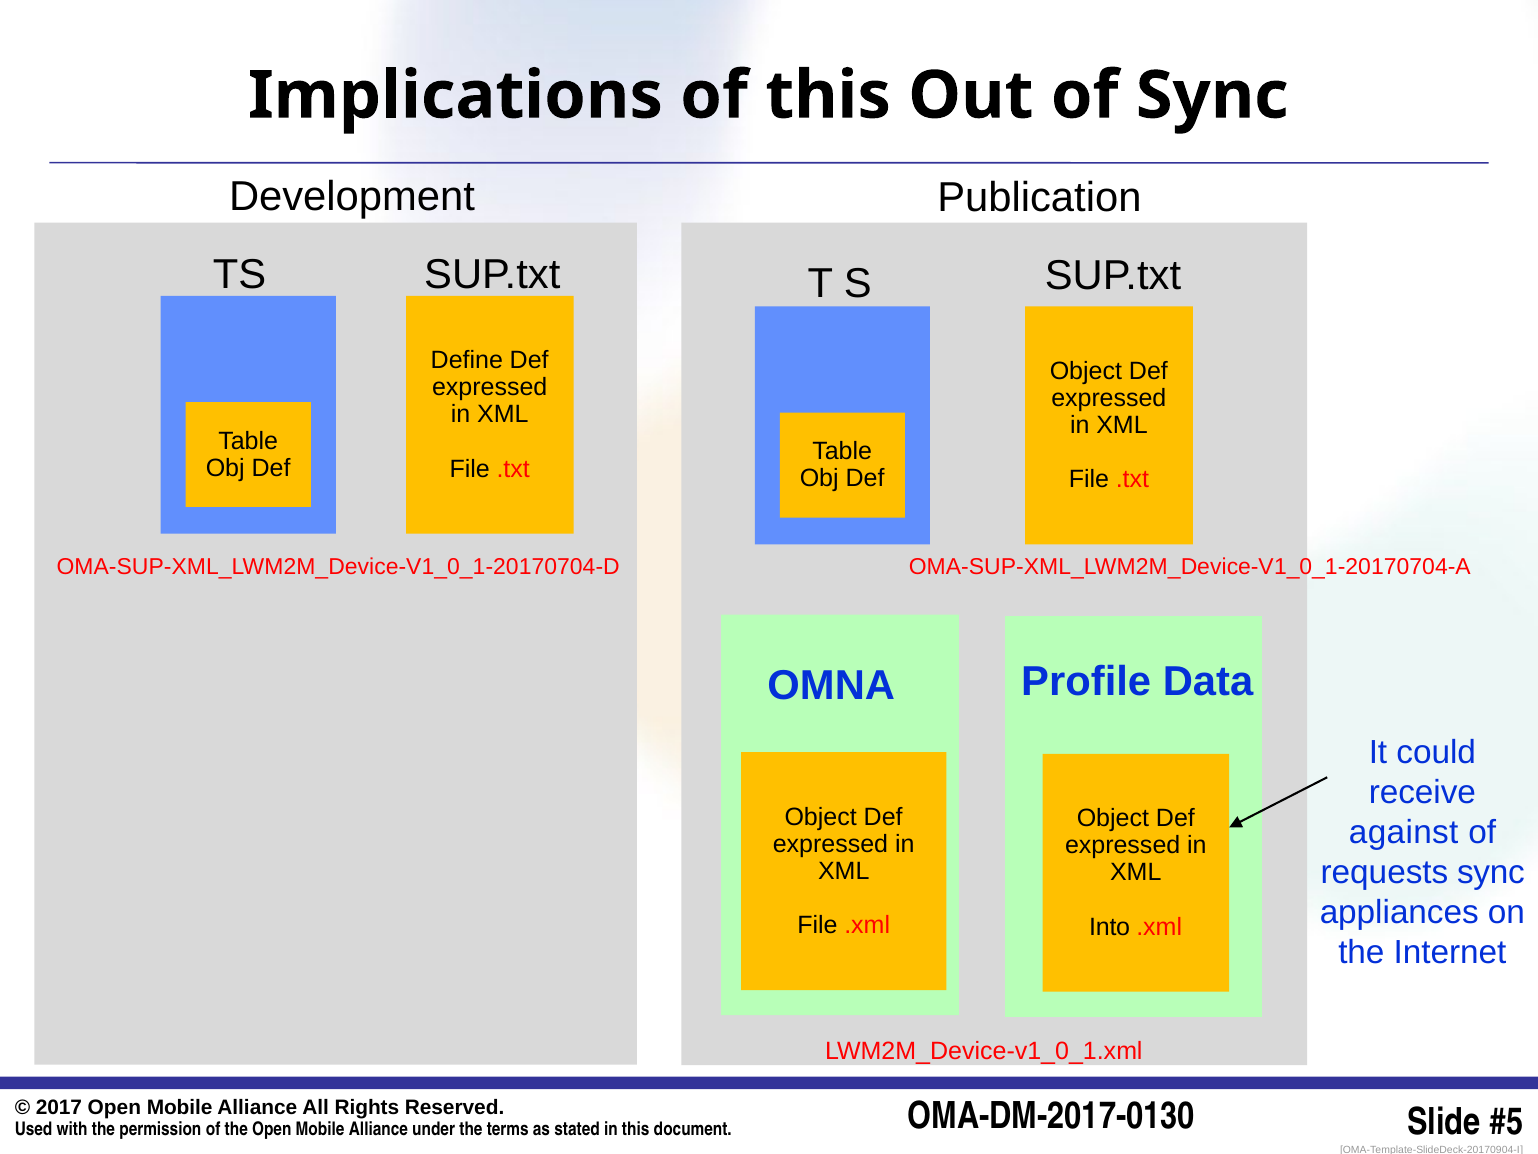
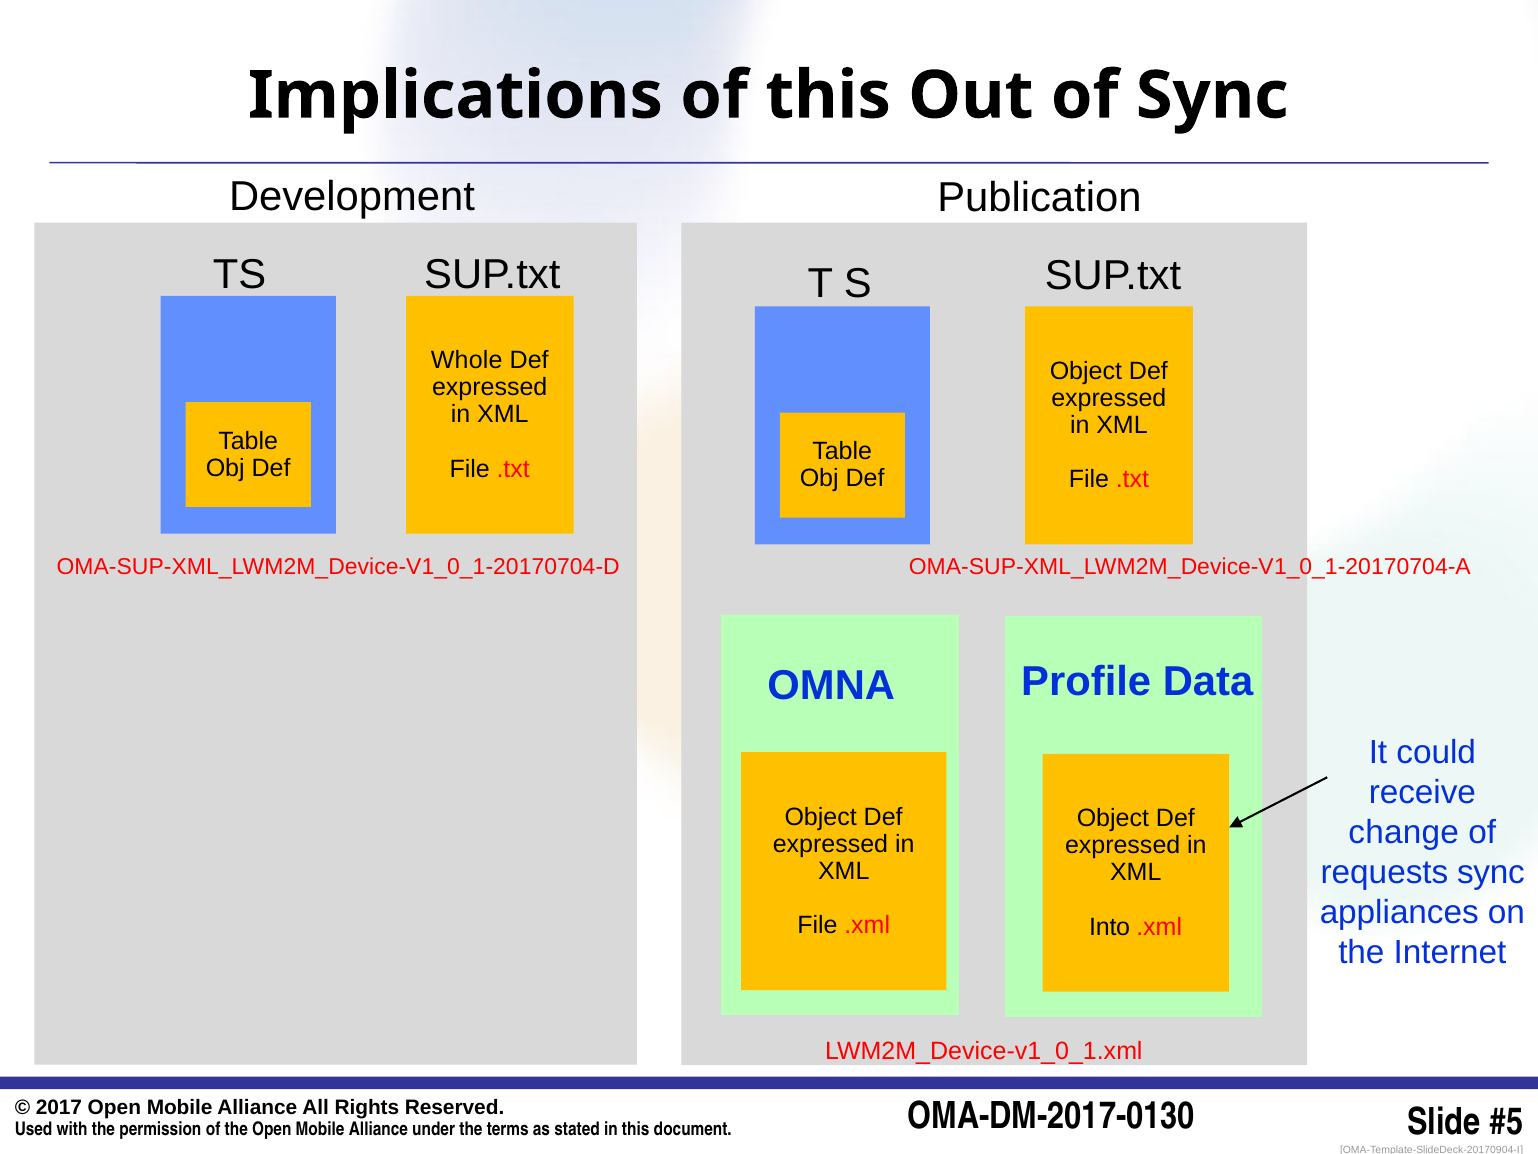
Define: Define -> Whole
against: against -> change
